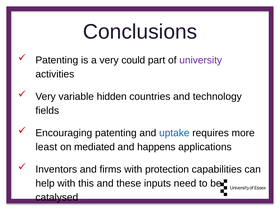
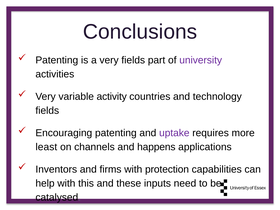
very could: could -> fields
hidden: hidden -> activity
uptake colour: blue -> purple
mediated: mediated -> channels
